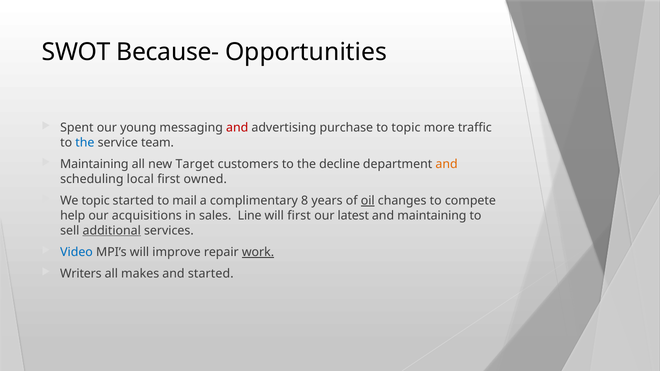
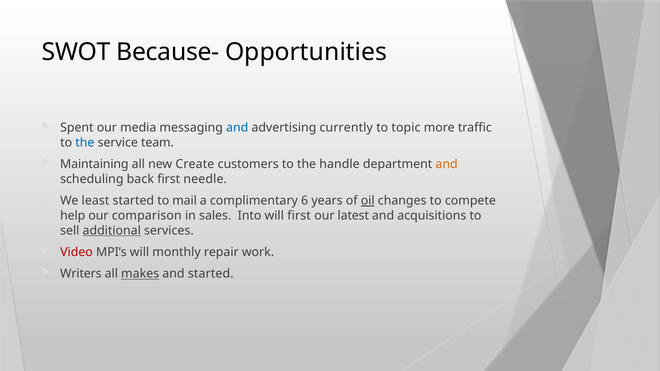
young: young -> media
and at (237, 128) colour: red -> blue
purchase: purchase -> currently
Target: Target -> Create
decline: decline -> handle
local: local -> back
owned: owned -> needle
We topic: topic -> least
8: 8 -> 6
acquisitions: acquisitions -> comparison
Line: Line -> Into
and maintaining: maintaining -> acquisitions
Video colour: blue -> red
improve: improve -> monthly
work underline: present -> none
makes underline: none -> present
